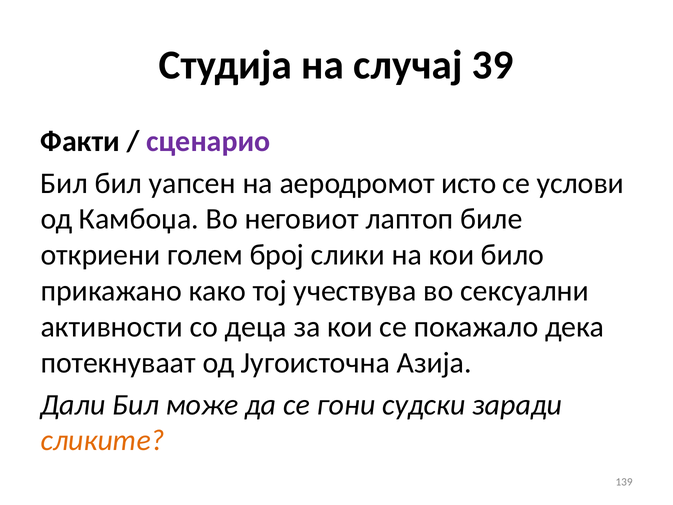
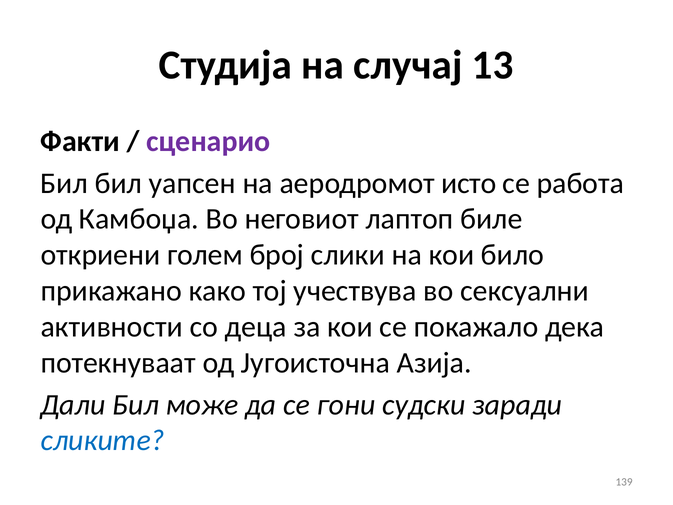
39: 39 -> 13
услови: услови -> работа
сликите colour: orange -> blue
